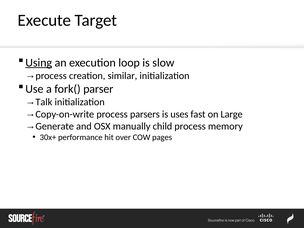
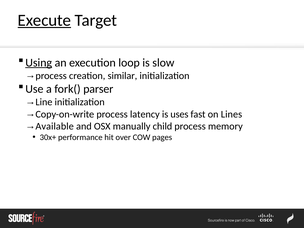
Execute underline: none -> present
Talk: Talk -> Line
parsers: parsers -> latency
Large: Large -> Lines
Generate: Generate -> Available
